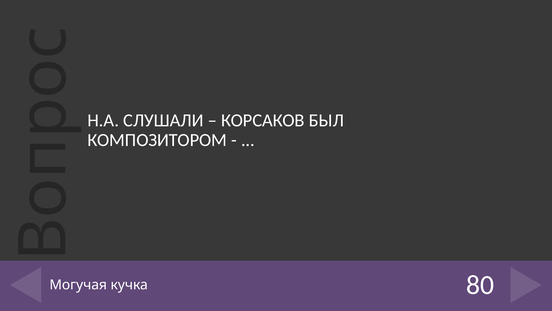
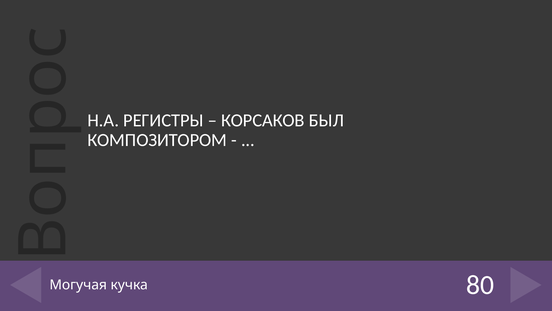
СЛУШАЛИ: СЛУШАЛИ -> РЕГИСТРЫ
